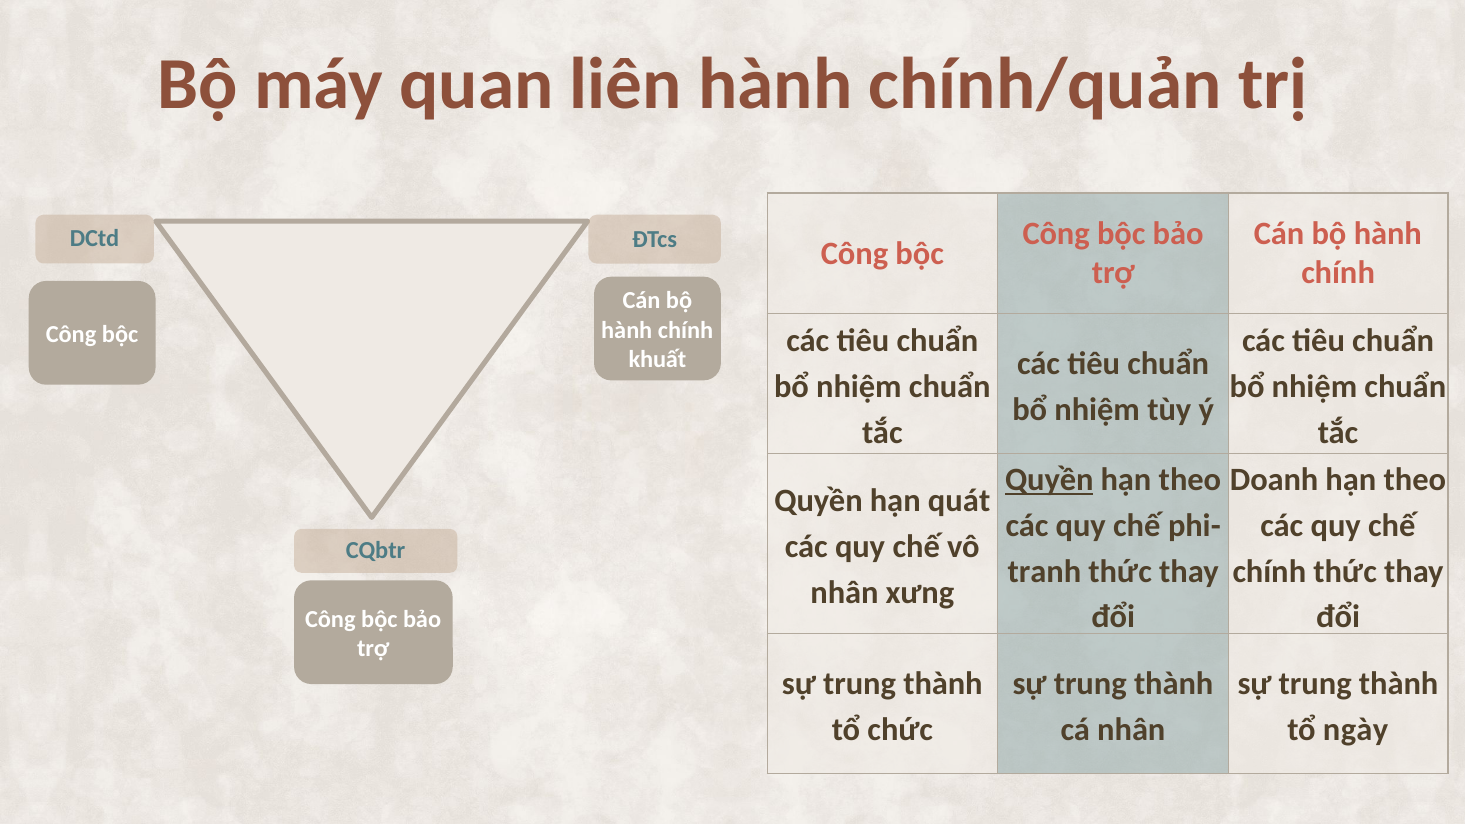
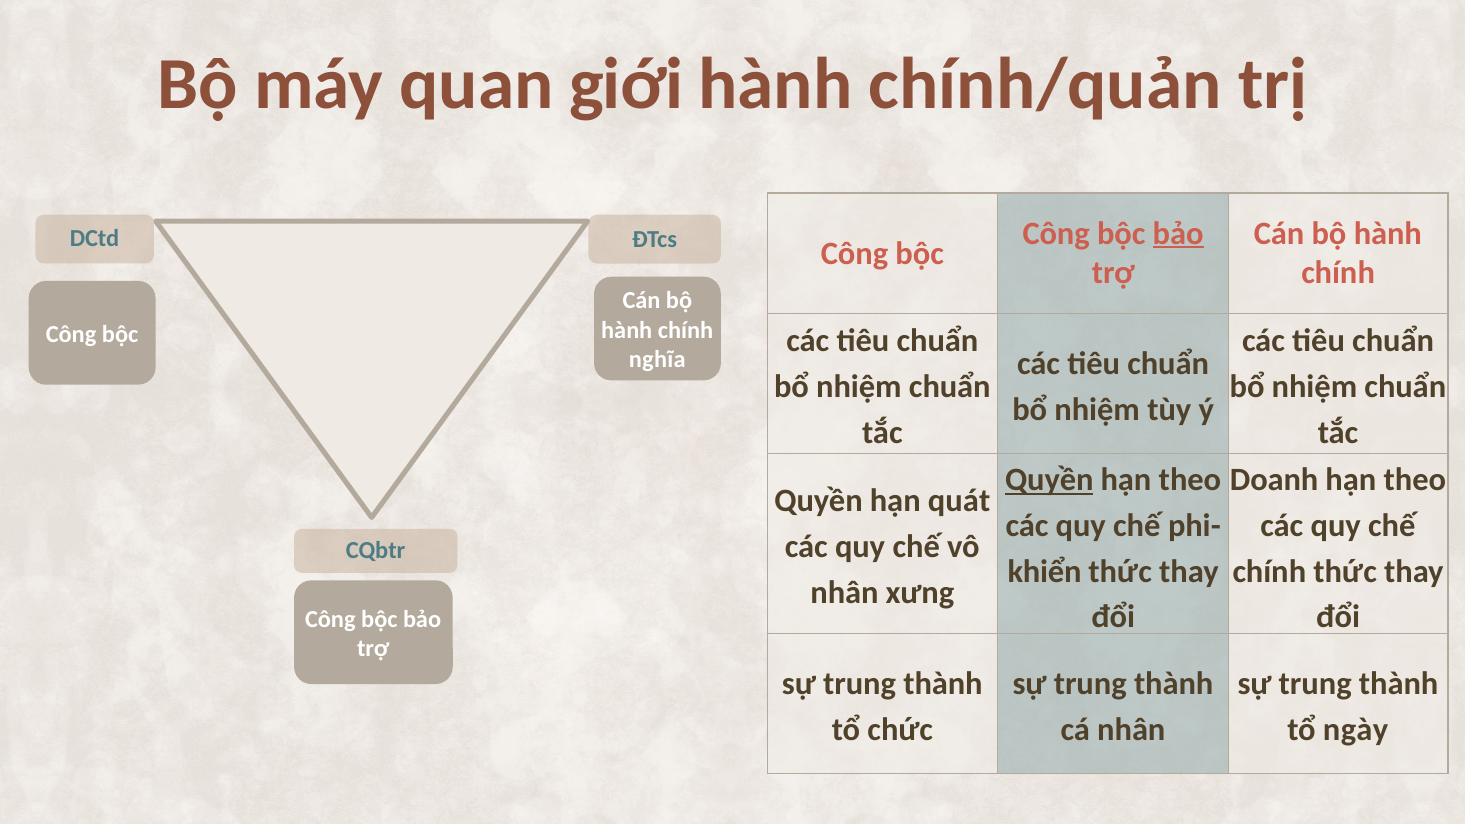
liên: liên -> giới
bảo at (1178, 233) underline: none -> present
khuất: khuất -> nghĩa
tranh: tranh -> khiển
